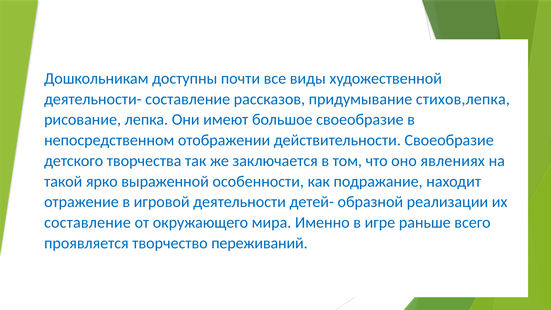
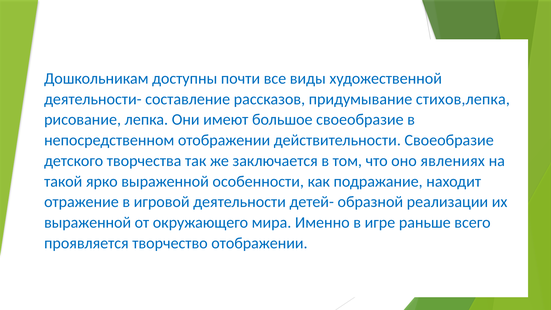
составление at (87, 223): составление -> выраженной
творчество переживаний: переживаний -> отображении
